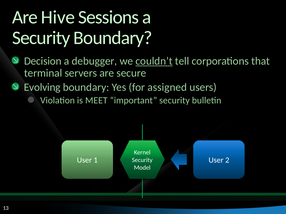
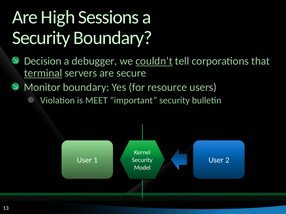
Hive: Hive -> High
terminal underline: none -> present
Evolving: Evolving -> Monitor
assigned: assigned -> resource
